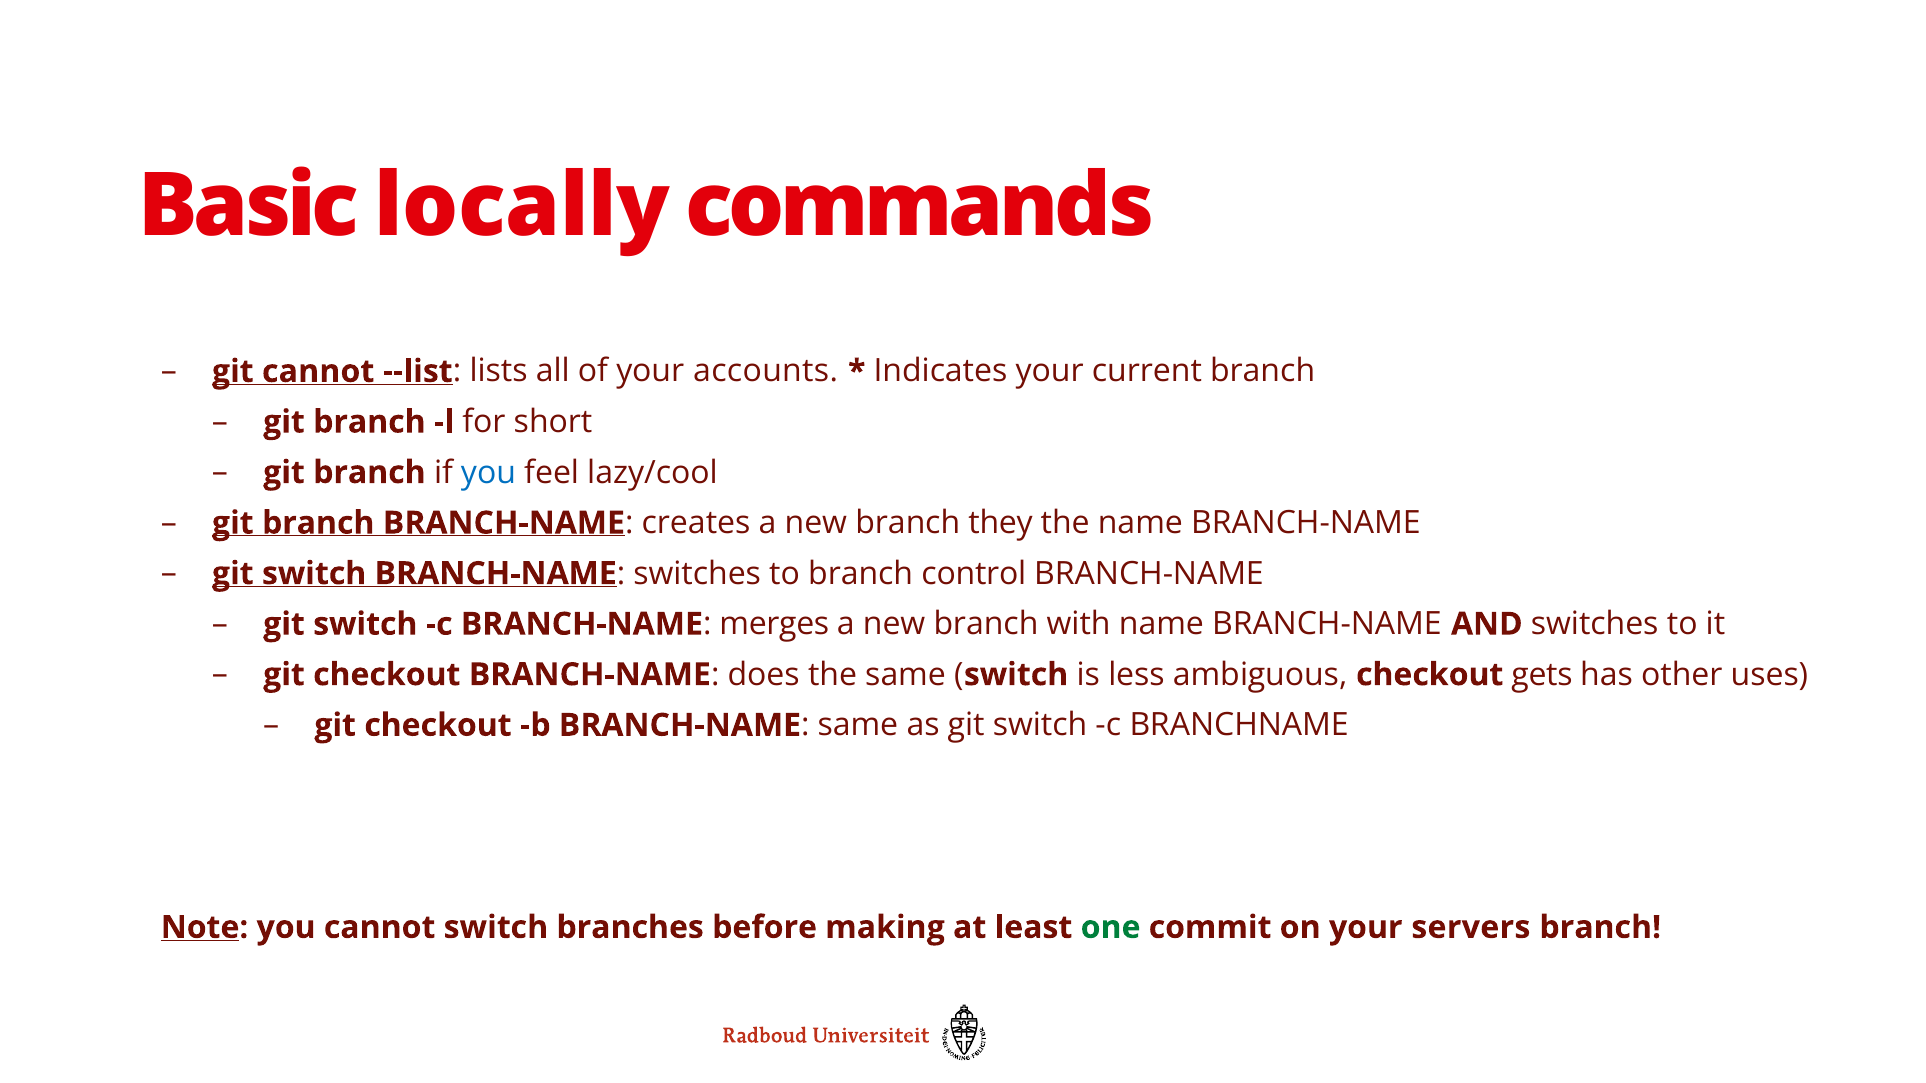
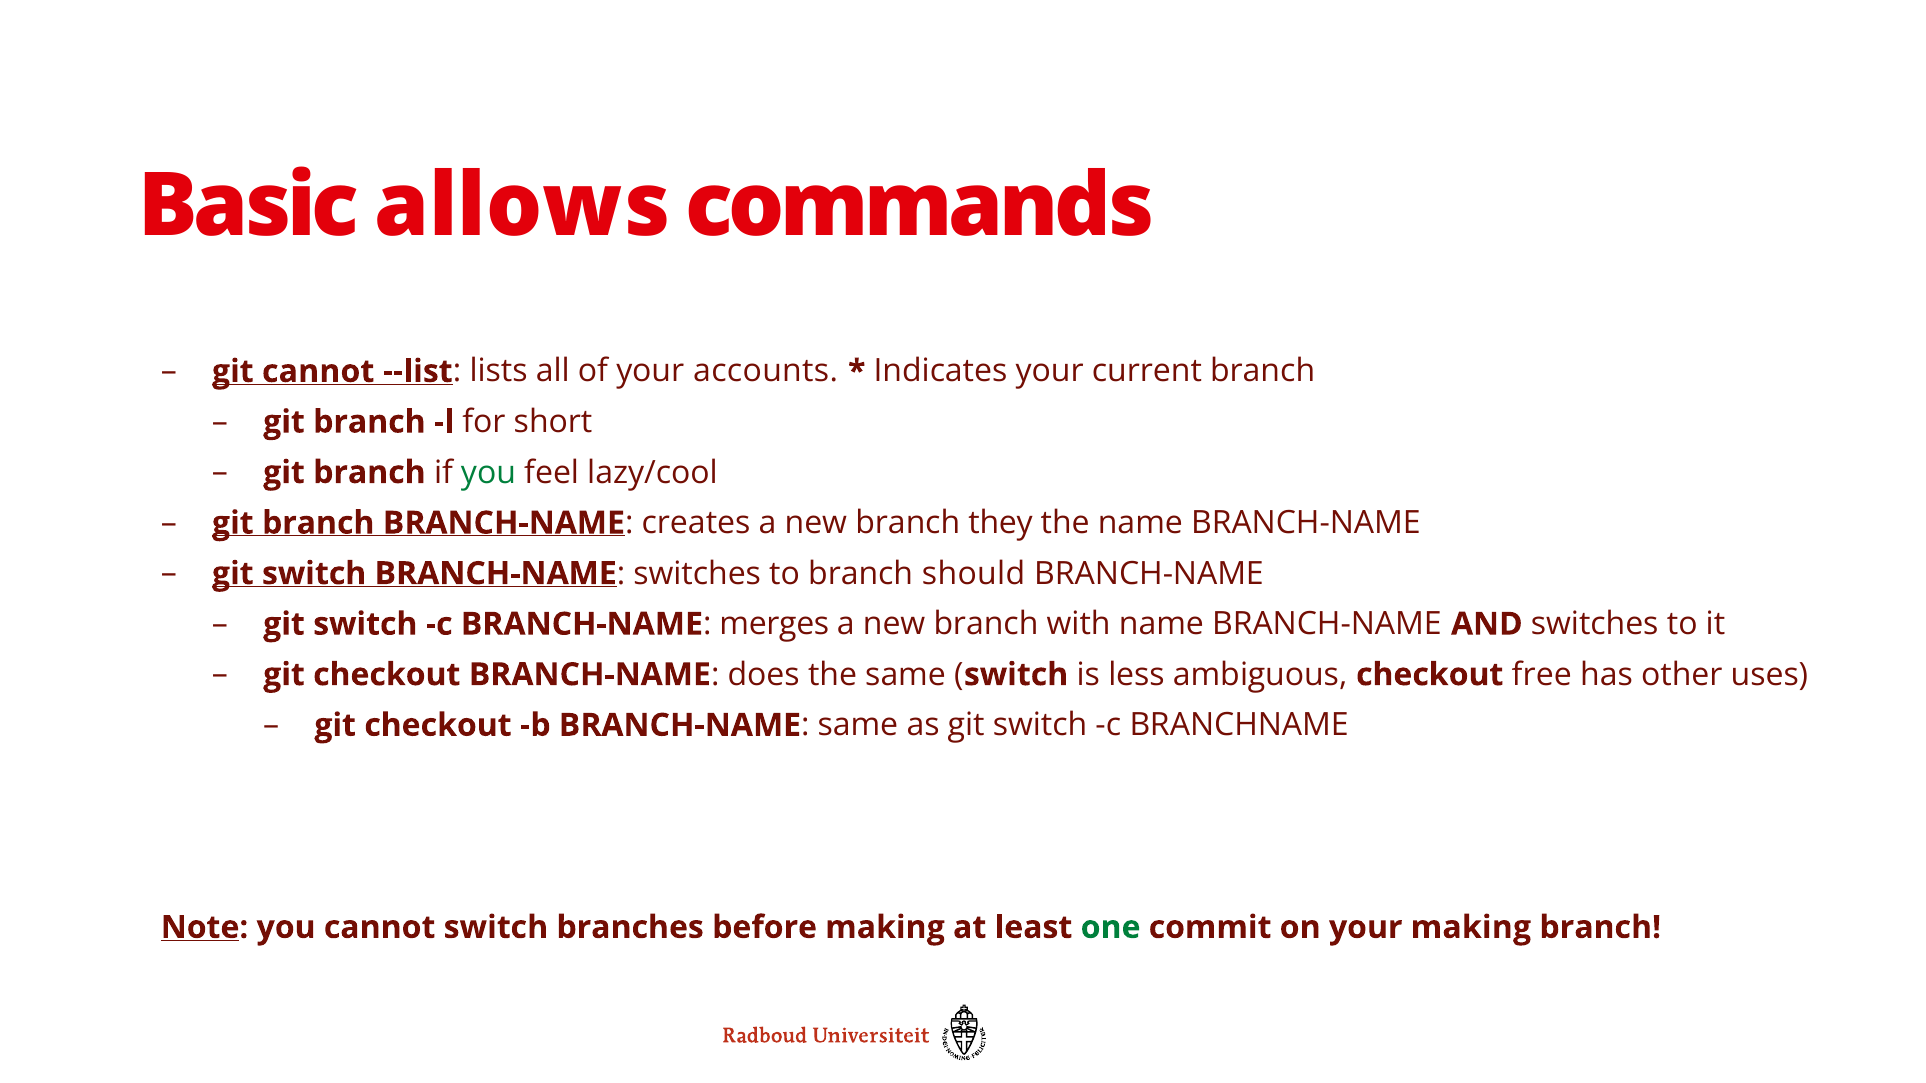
locally: locally -> allows
you at (488, 473) colour: blue -> green
control: control -> should
gets: gets -> free
your servers: servers -> making
